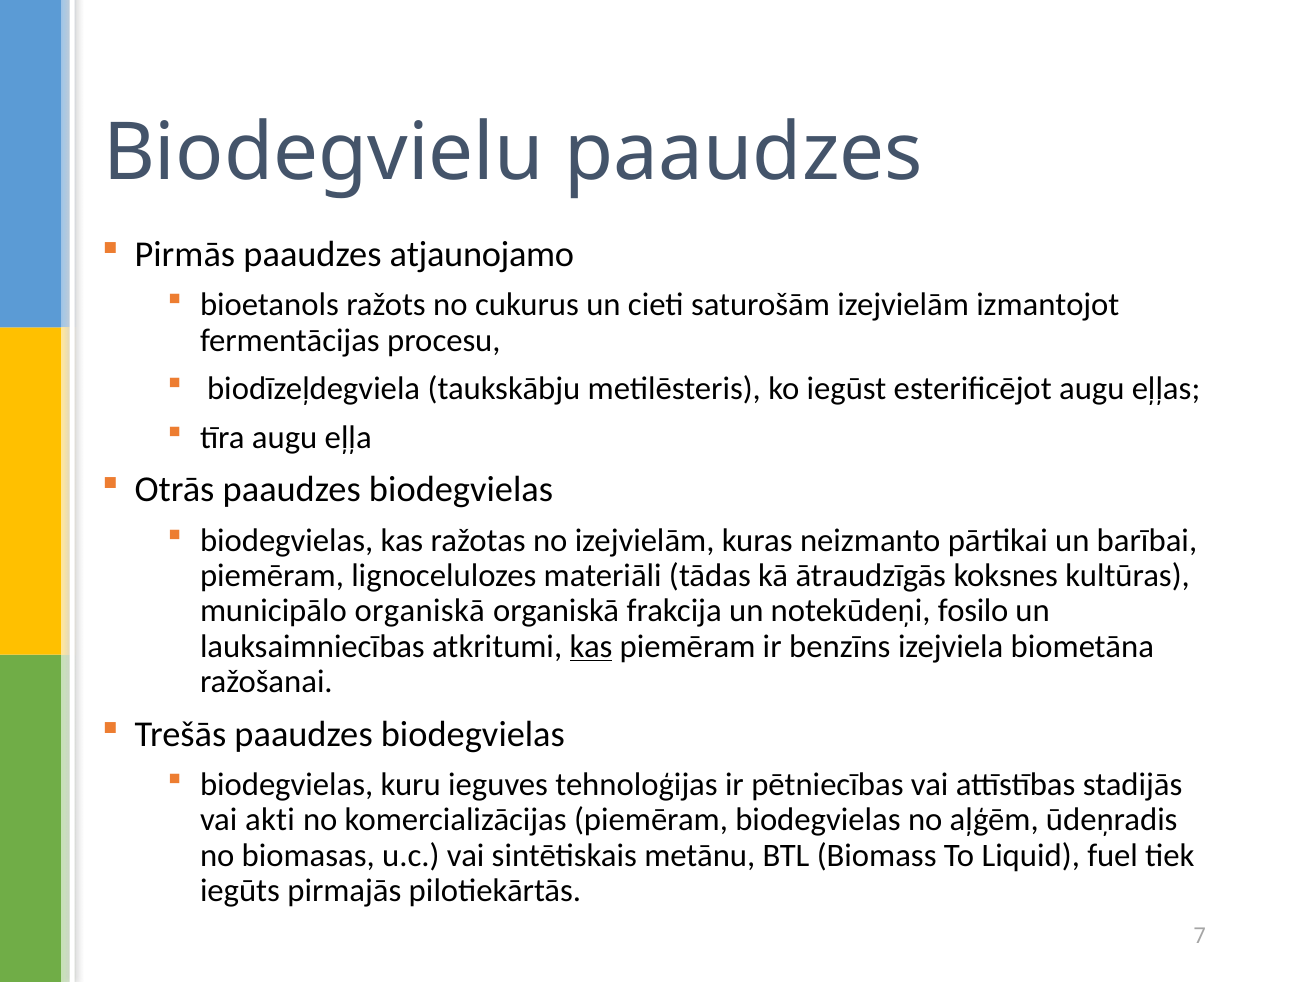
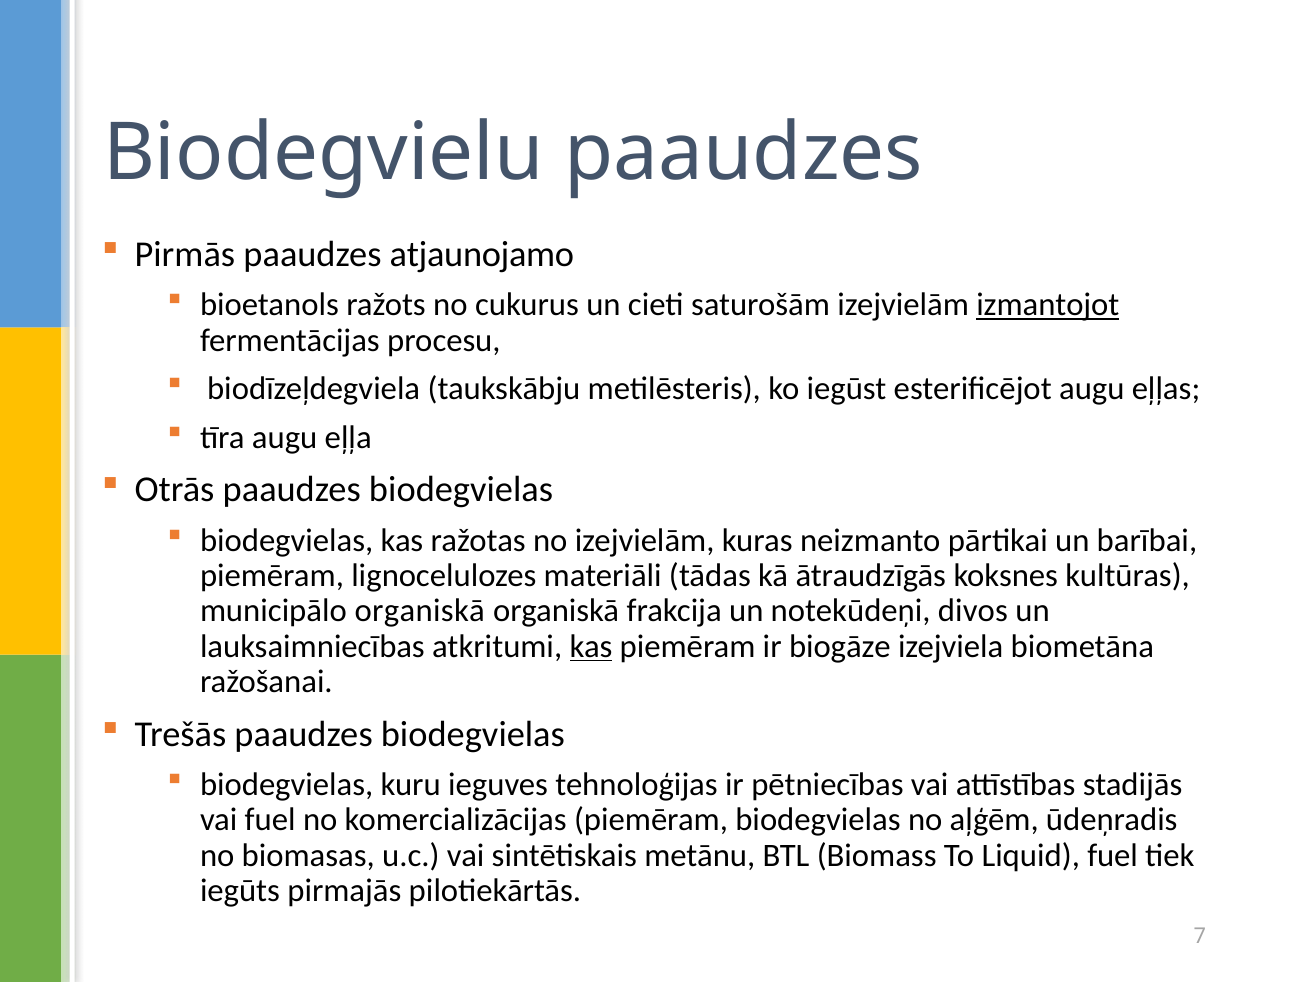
izmantojot underline: none -> present
fosilo: fosilo -> divos
benzīns: benzīns -> biogāze
vai akti: akti -> fuel
